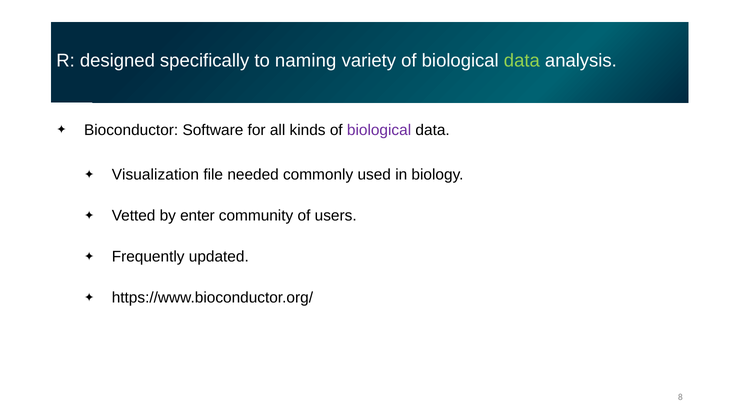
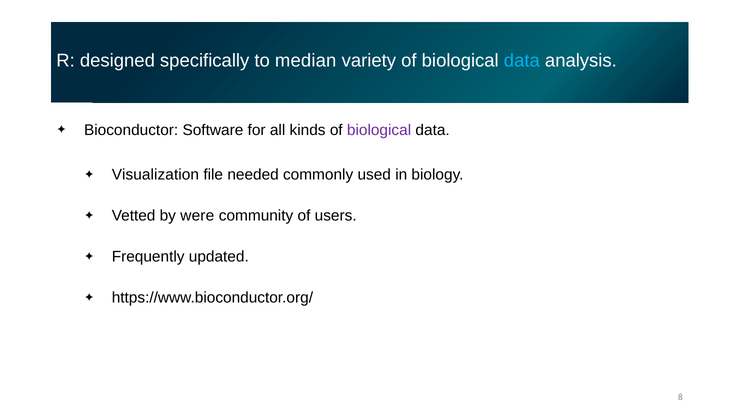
naming: naming -> median
data at (522, 61) colour: light green -> light blue
enter: enter -> were
